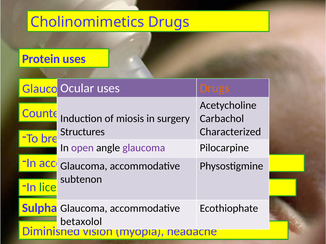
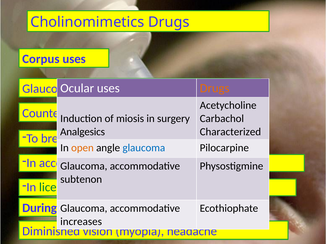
Protein: Protein -> Corpus
Structures: Structures -> Analgesics
open at (82, 148) colour: purple -> orange
glaucoma at (144, 148) colour: purple -> blue
Sulpha: Sulpha -> During
betaxolol: betaxolol -> increases
